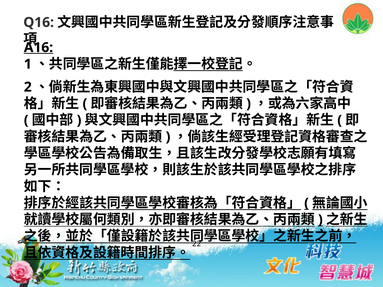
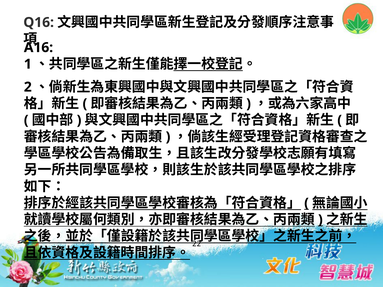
A16 underline: present -> none
